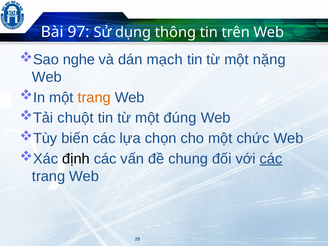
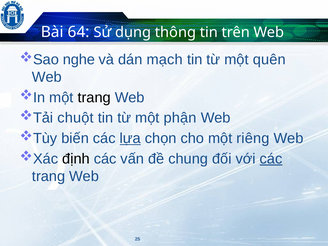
97: 97 -> 64
nặng: nặng -> quên
trang at (94, 98) colour: orange -> black
đúng: đúng -> phận
lựa underline: none -> present
chức: chức -> riêng
